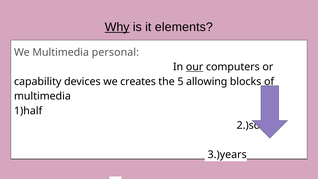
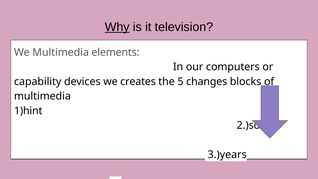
elements: elements -> television
personal: personal -> elements
our underline: present -> none
allowing: allowing -> changes
1)half: 1)half -> 1)hint
